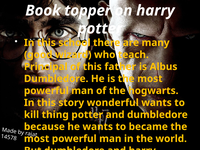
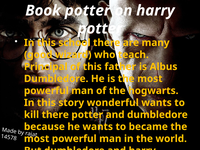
Book topper: topper -> potter
kill thing: thing -> there
